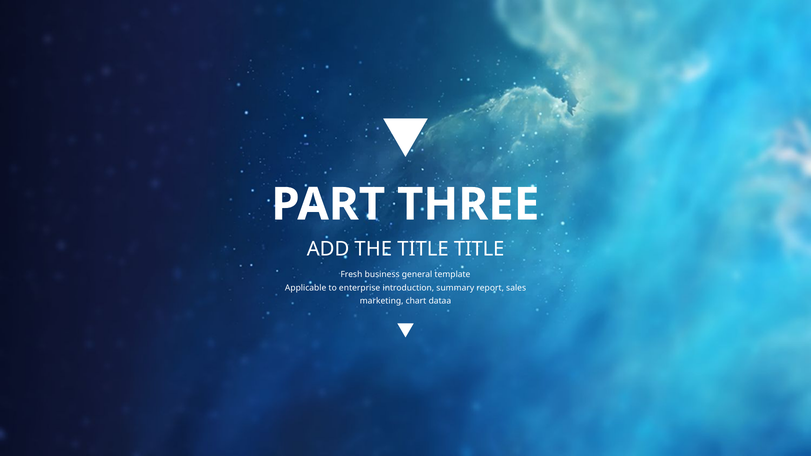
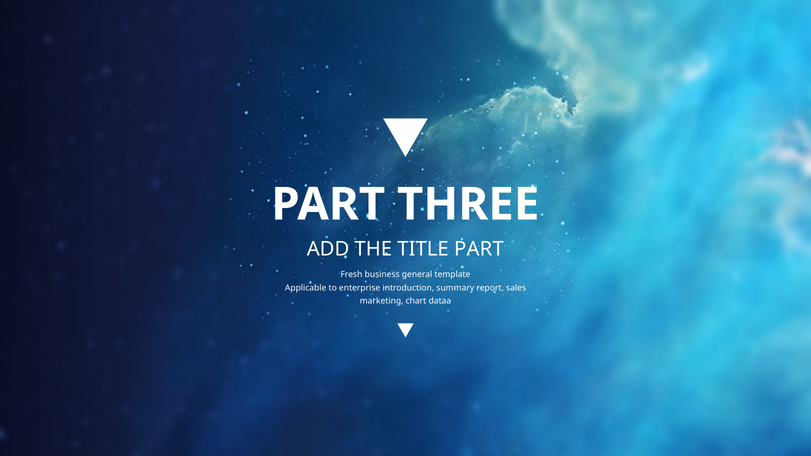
TITLE TITLE: TITLE -> PART
